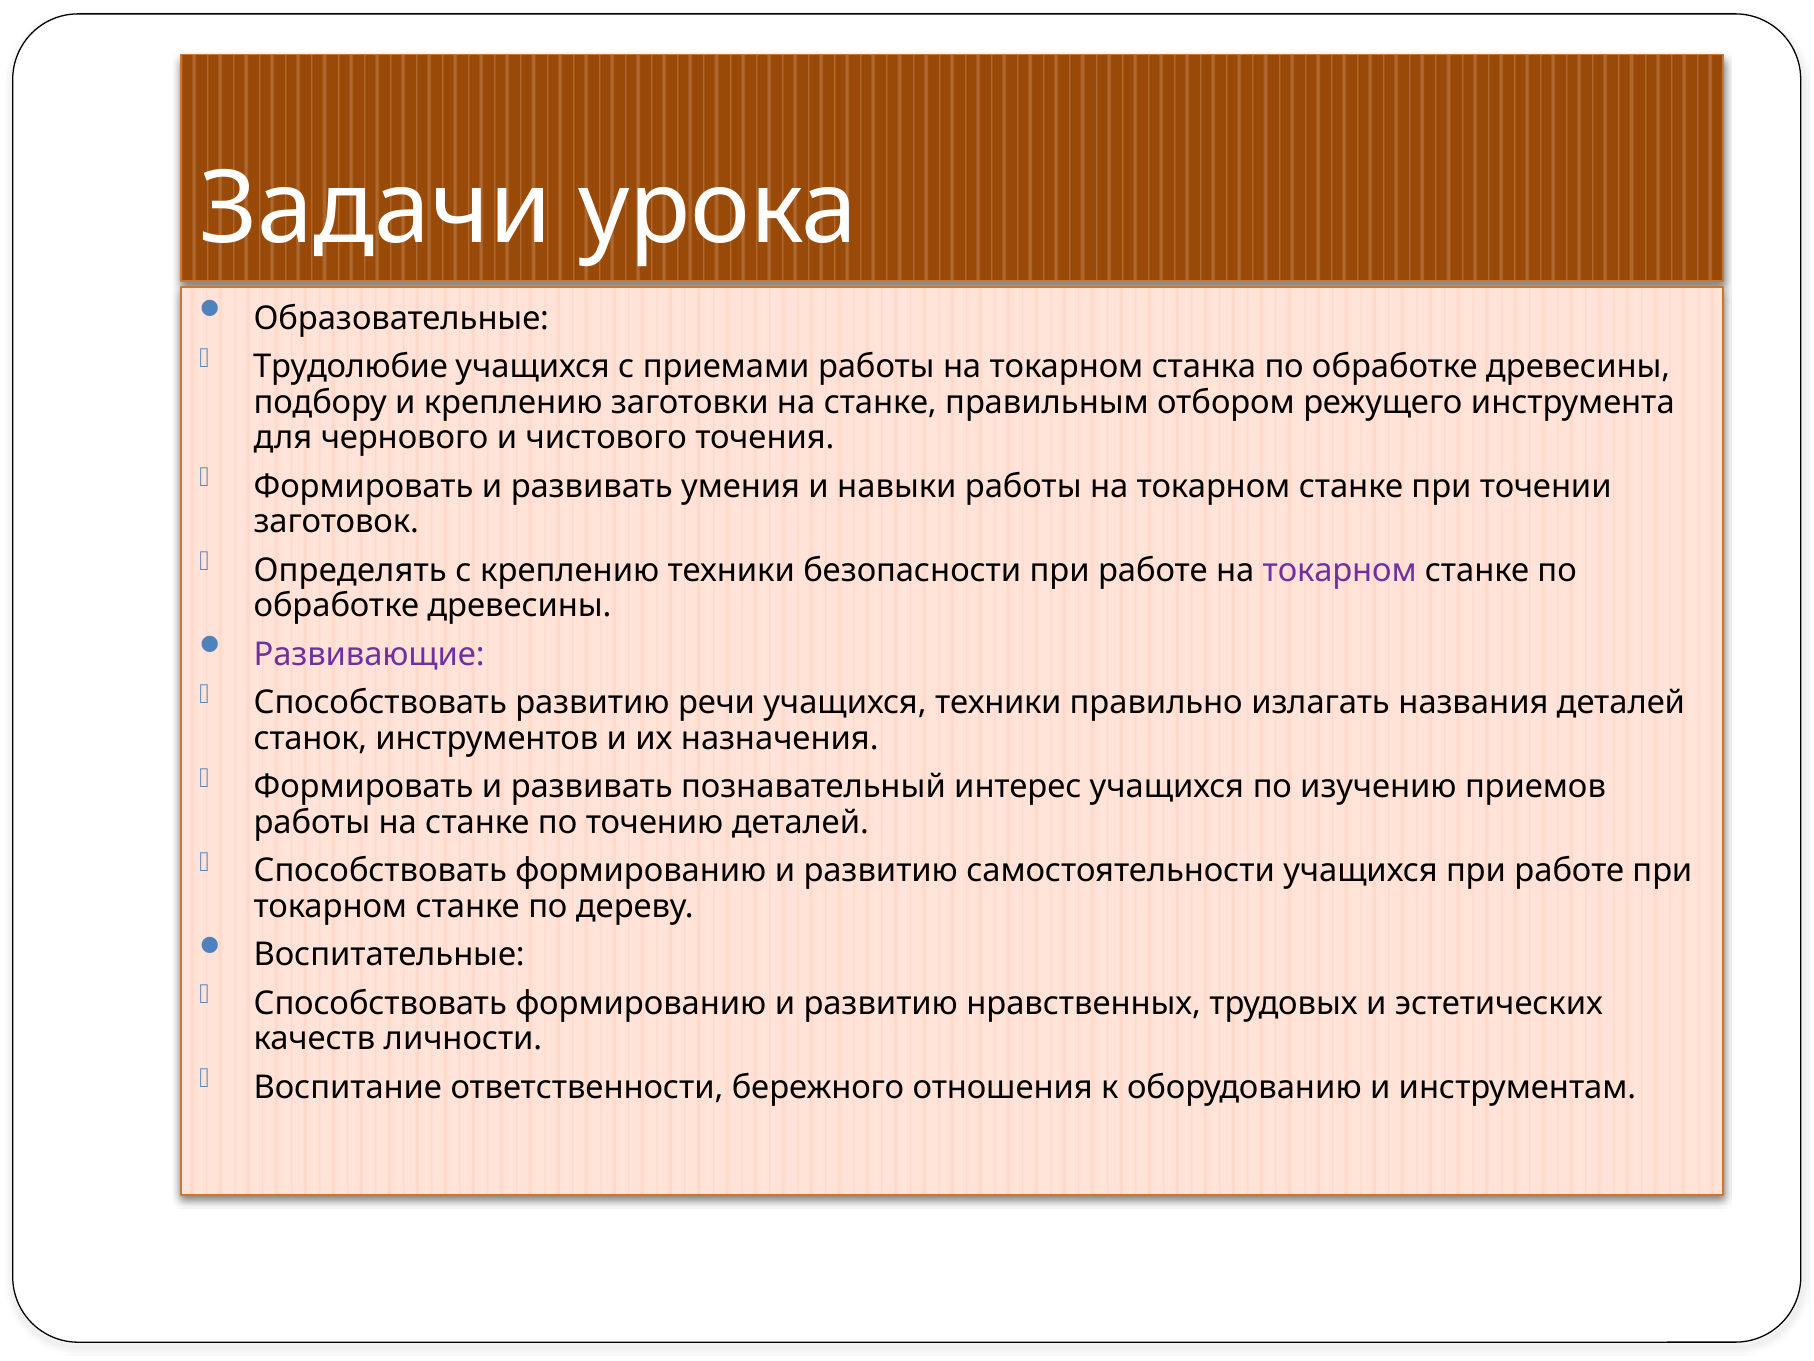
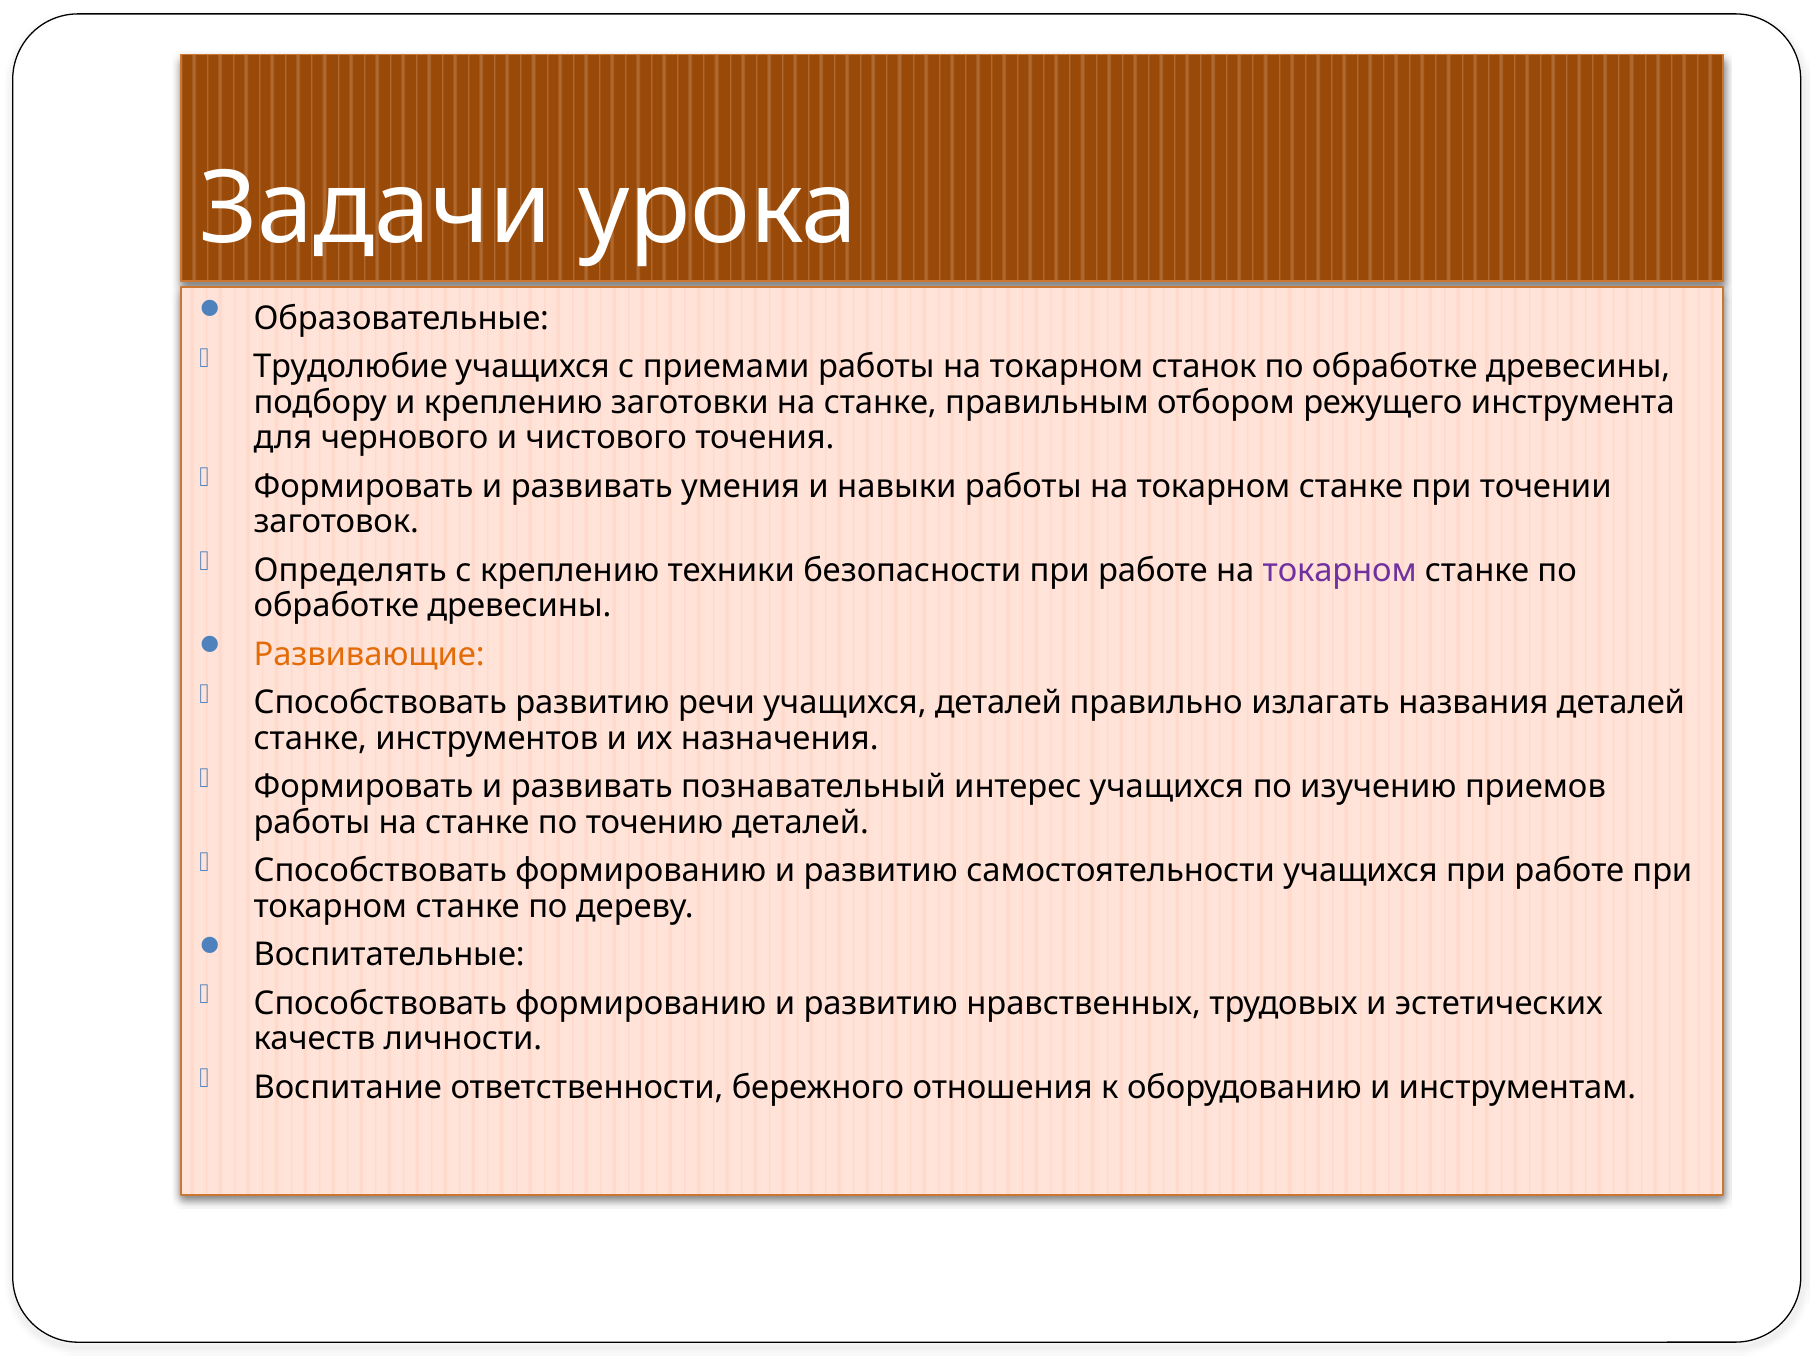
станка: станка -> станок
Развивающие colour: purple -> orange
учащихся техники: техники -> деталей
станок at (310, 738): станок -> станке
